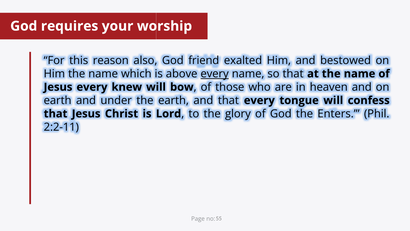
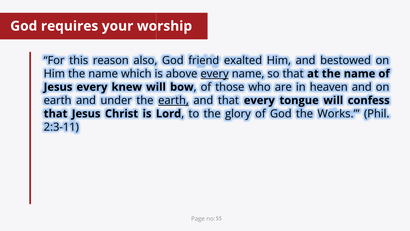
earth at (173, 100) underline: none -> present
Enters: Enters -> Works
2:2-11: 2:2-11 -> 2:3-11
